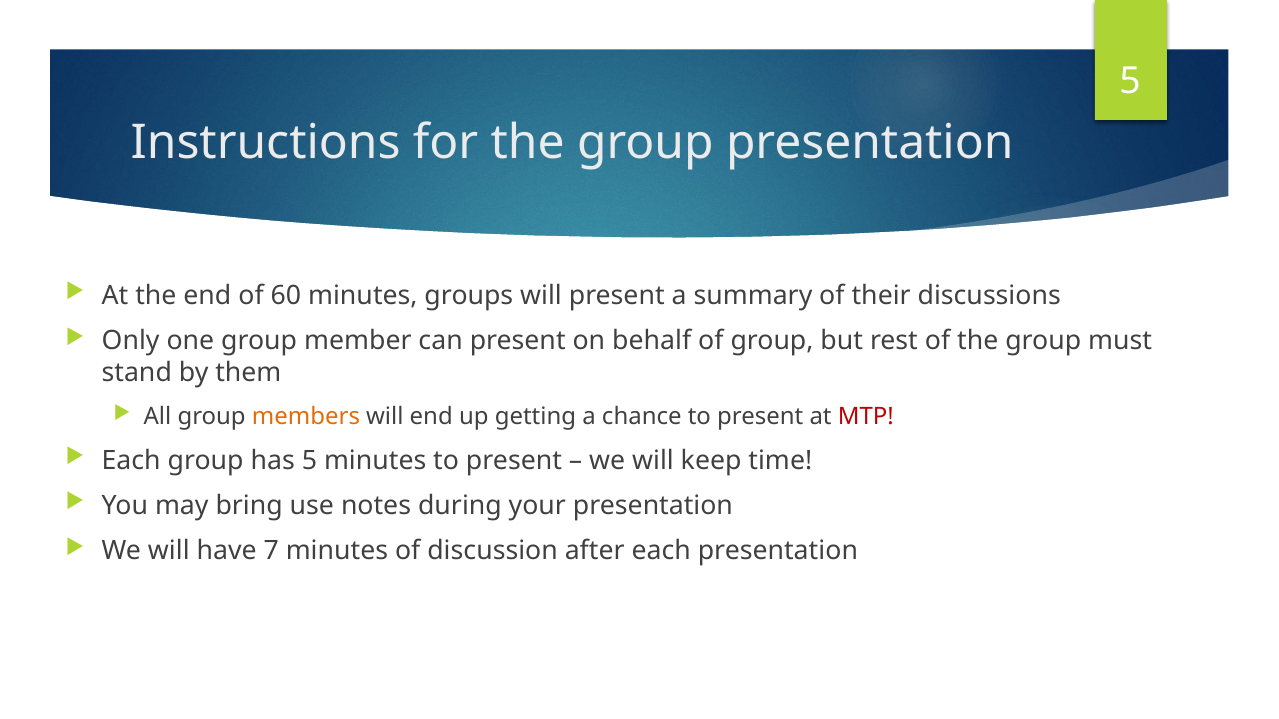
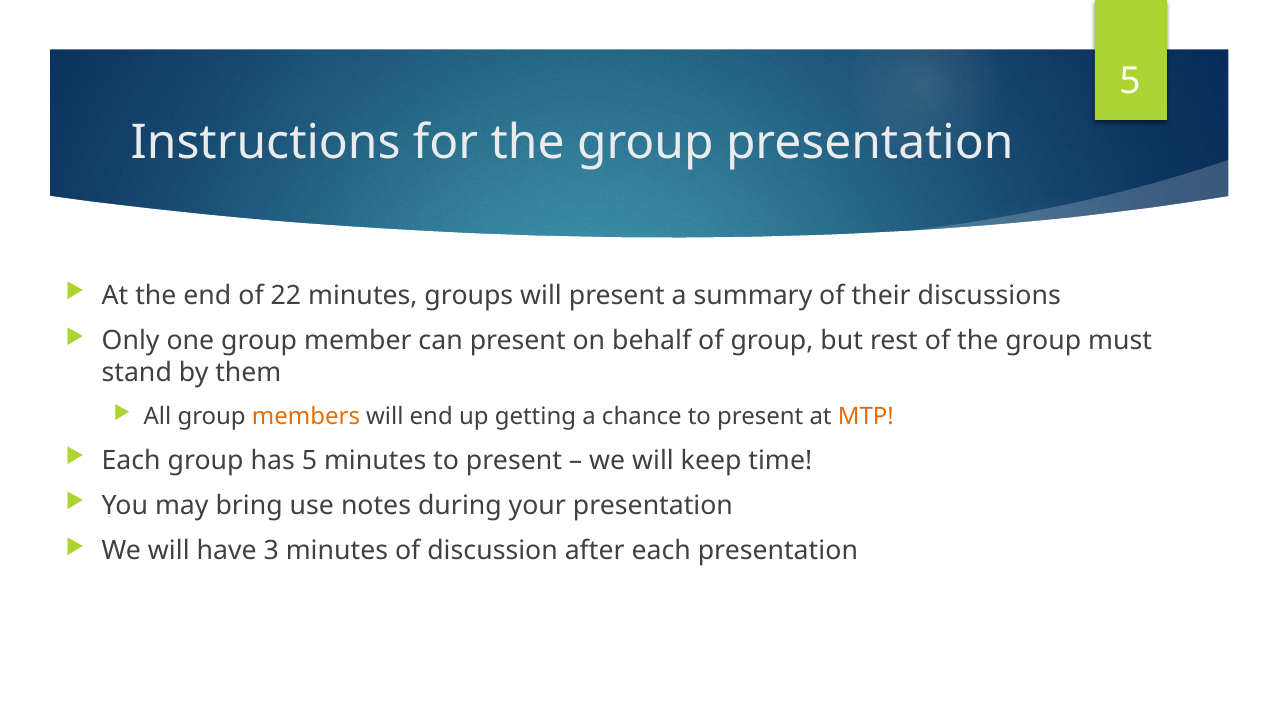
60: 60 -> 22
MTP colour: red -> orange
7: 7 -> 3
